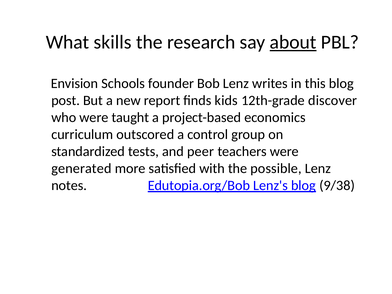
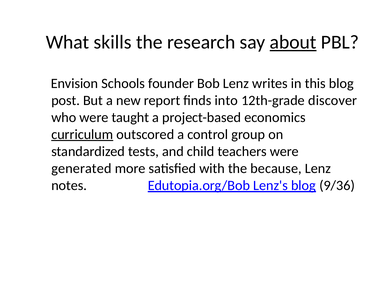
kids: kids -> into
curriculum underline: none -> present
peer: peer -> child
possible: possible -> because
9/38: 9/38 -> 9/36
